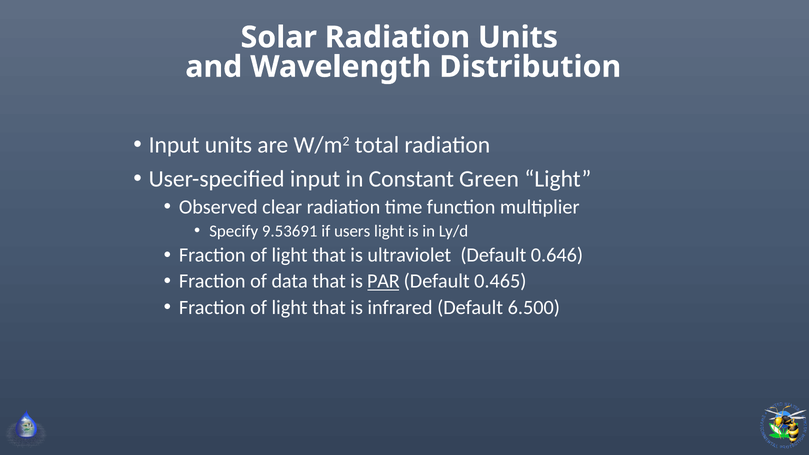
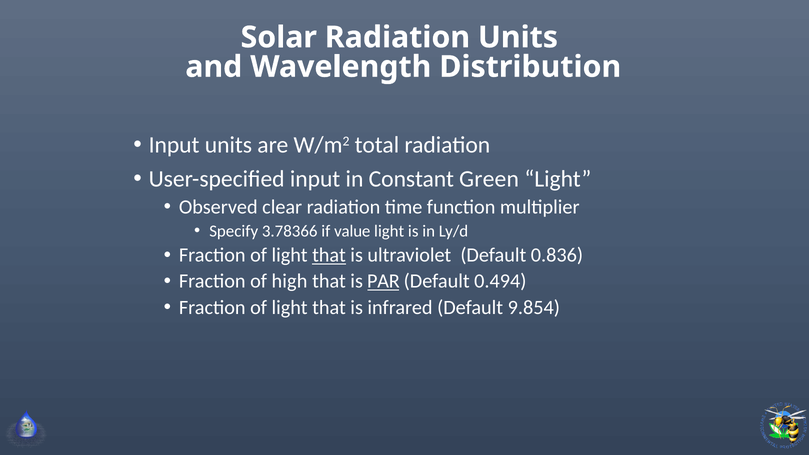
9.53691: 9.53691 -> 3.78366
users: users -> value
that at (329, 255) underline: none -> present
0.646: 0.646 -> 0.836
data: data -> high
0.465: 0.465 -> 0.494
6.500: 6.500 -> 9.854
